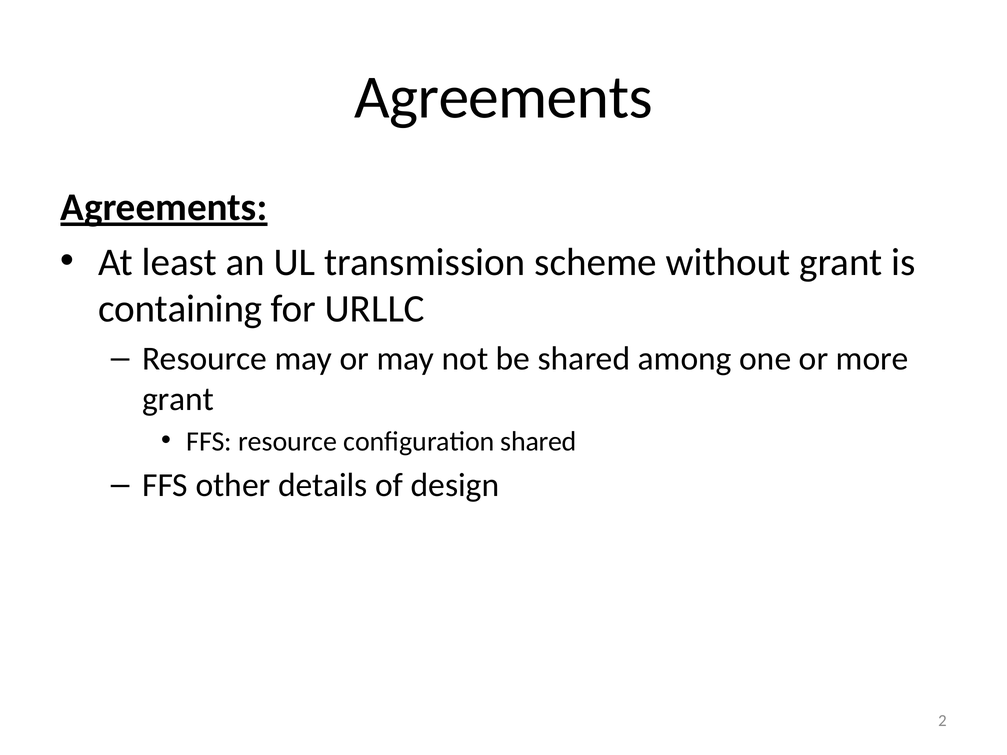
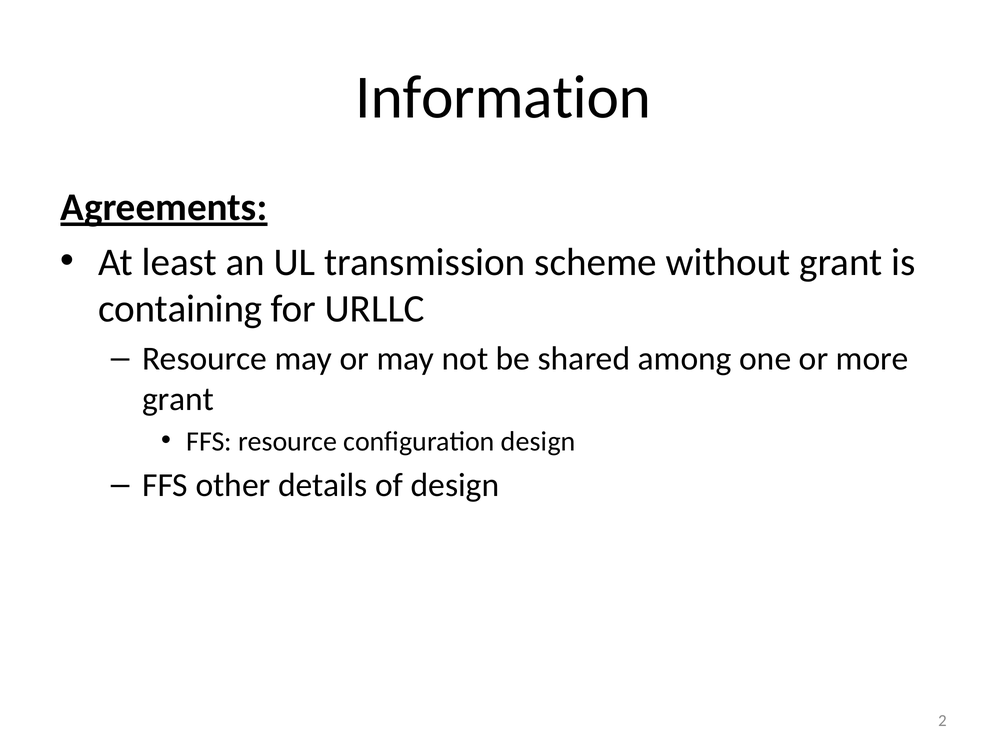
Agreements at (504, 97): Agreements -> Information
configuration shared: shared -> design
